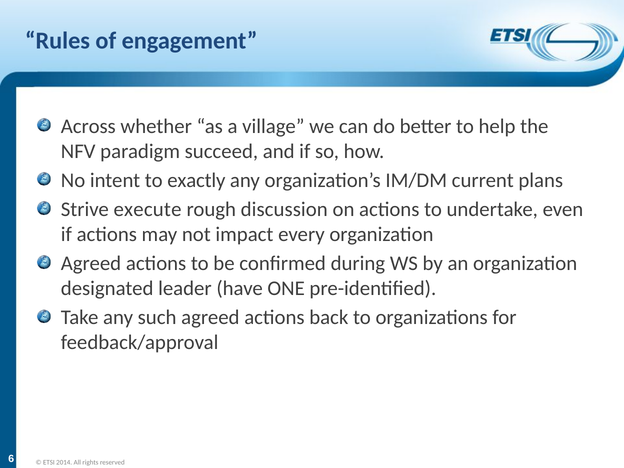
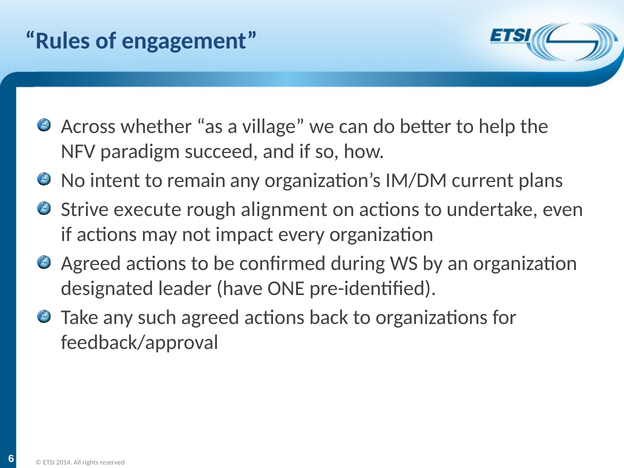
exactly: exactly -> remain
discussion: discussion -> alignment
